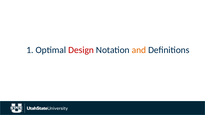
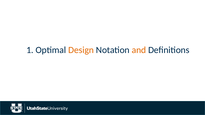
Design colour: red -> orange
